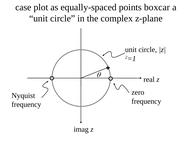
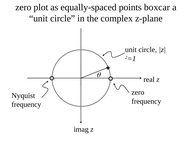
case at (23, 7): case -> zero
